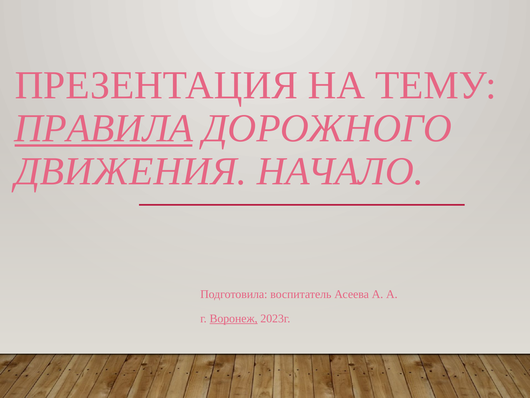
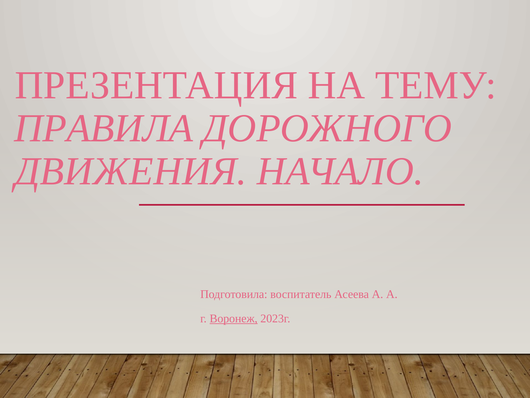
ПРАВИЛА underline: present -> none
